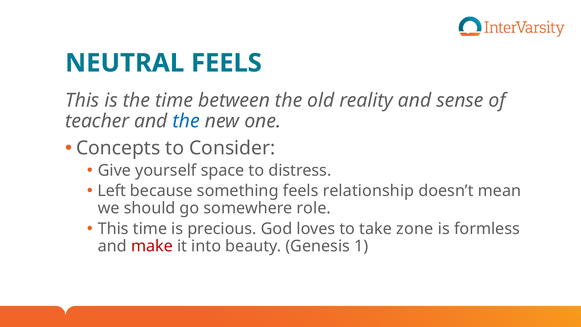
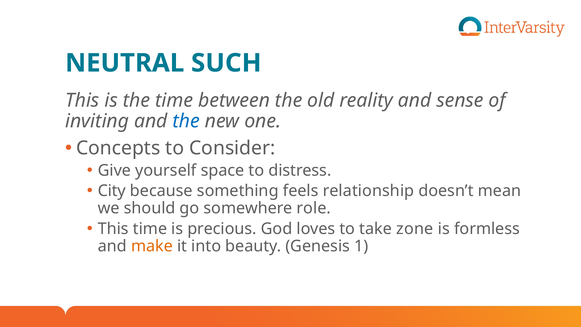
NEUTRAL FEELS: FEELS -> SUCH
teacher: teacher -> inviting
Left: Left -> City
make colour: red -> orange
